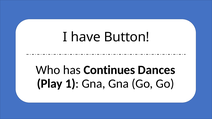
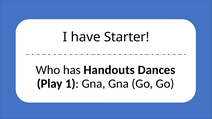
Button: Button -> Starter
Continues: Continues -> Handouts
